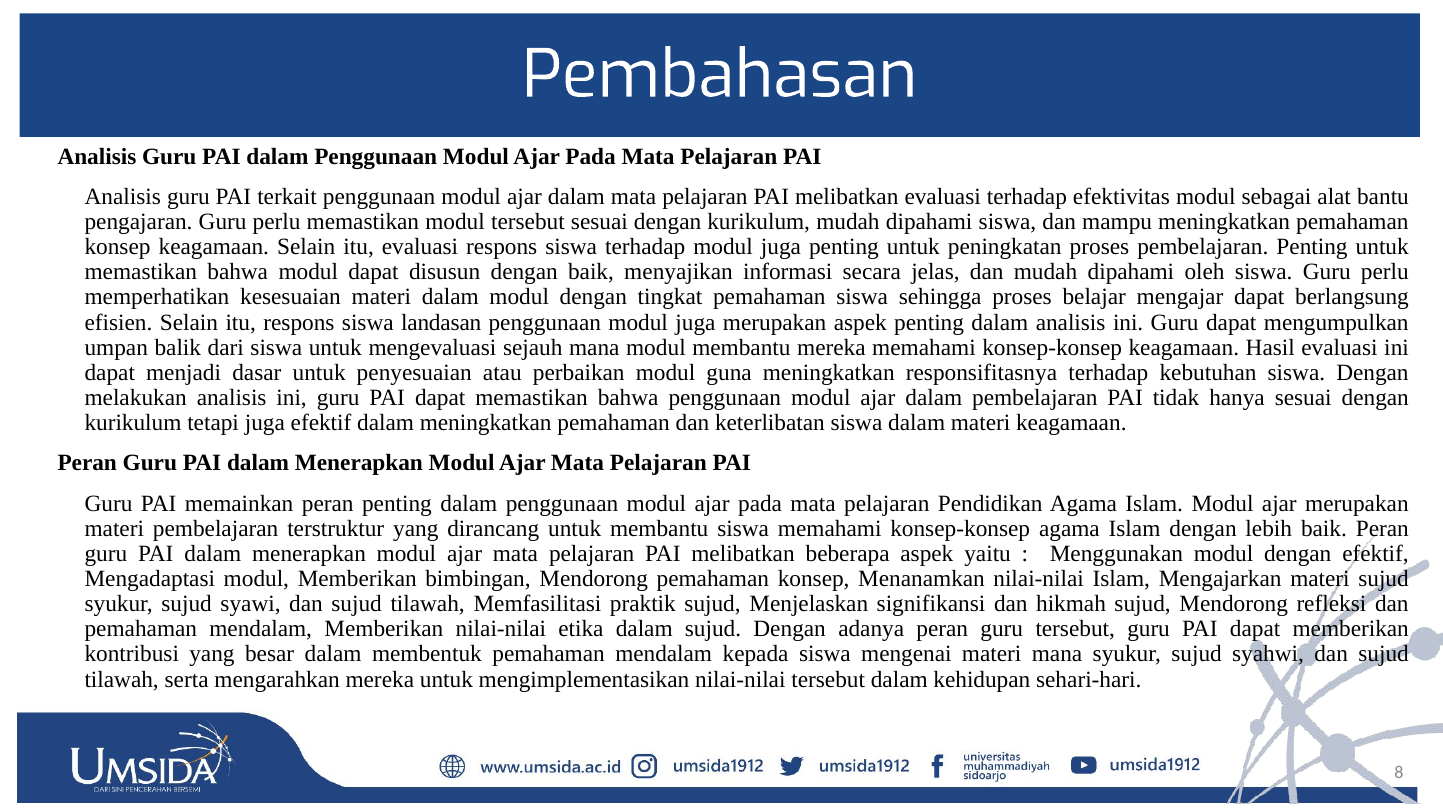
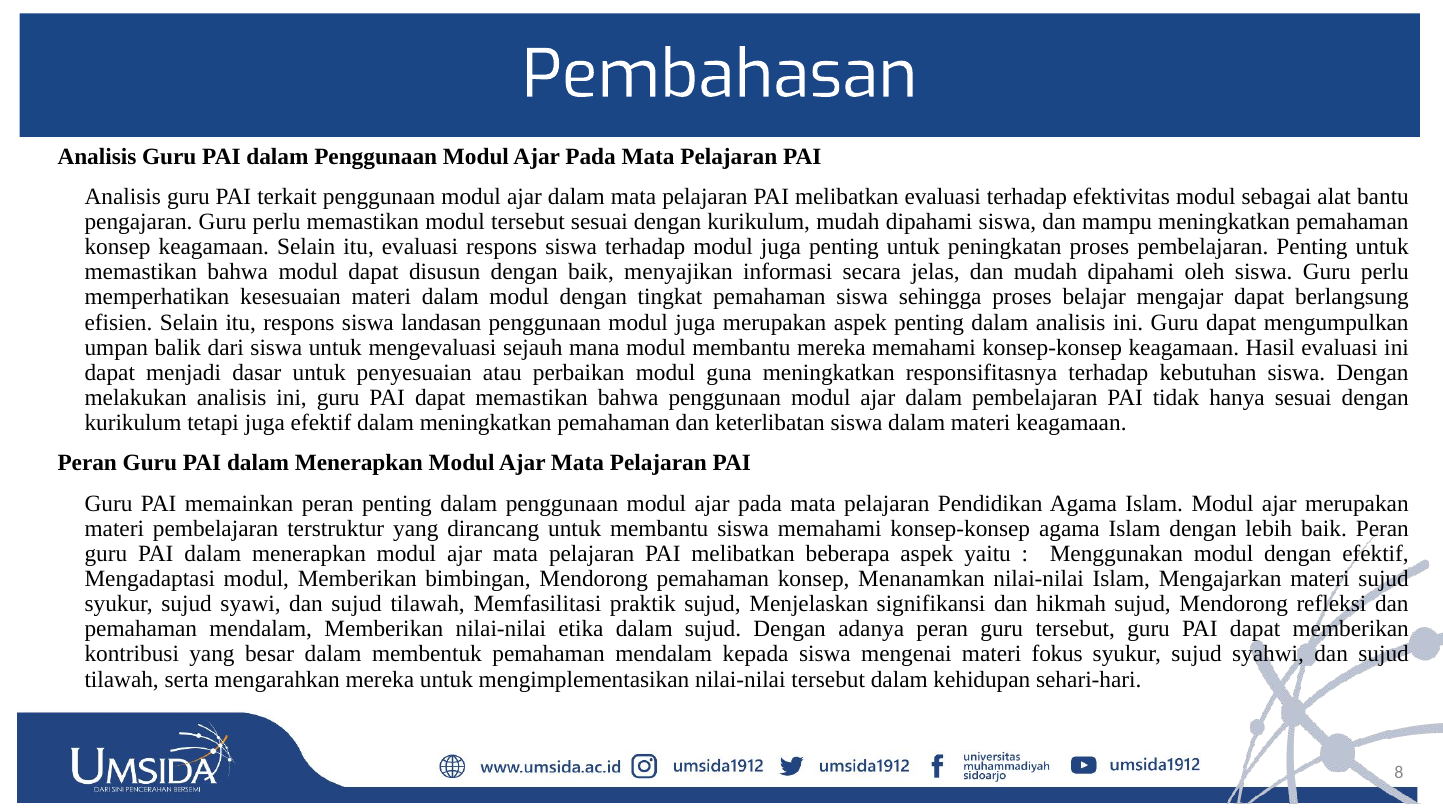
materi mana: mana -> fokus
